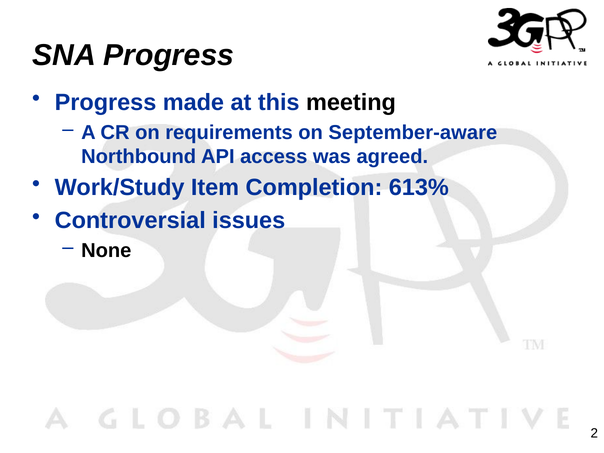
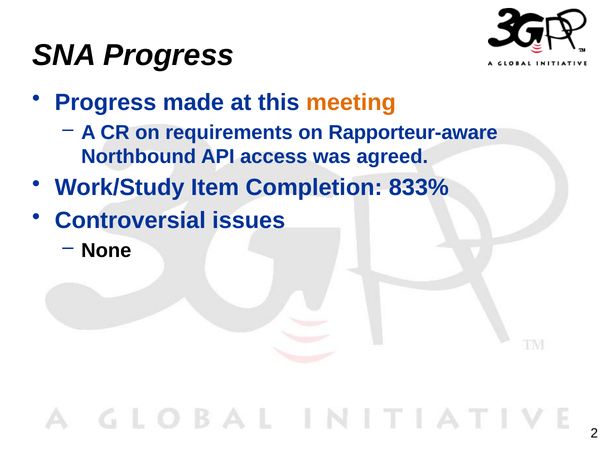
meeting colour: black -> orange
September-aware: September-aware -> Rapporteur-aware
613%: 613% -> 833%
